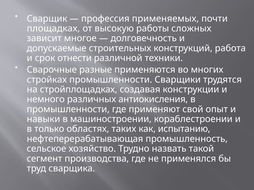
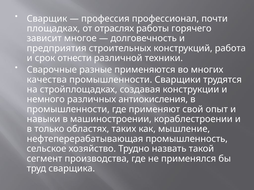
применяемых: применяемых -> профессионал
высокую: высокую -> отраслях
сложных: сложных -> горячего
допускаемые: допускаемые -> предприятия
стройках: стройках -> качества
испытанию: испытанию -> мышление
